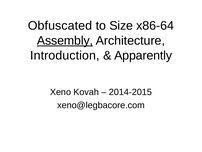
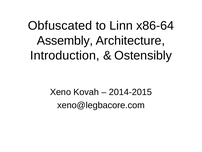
Size: Size -> Linn
Assembly underline: present -> none
Apparently: Apparently -> Ostensibly
